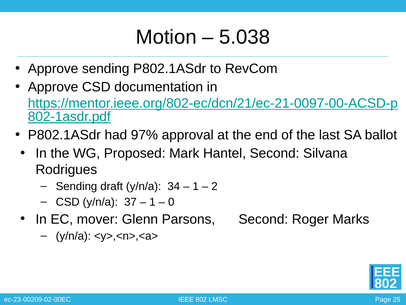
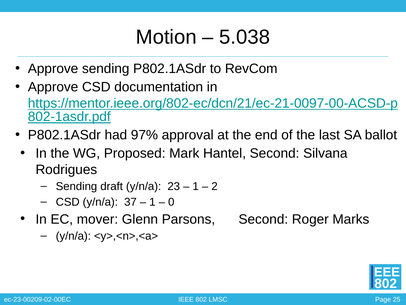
34: 34 -> 23
